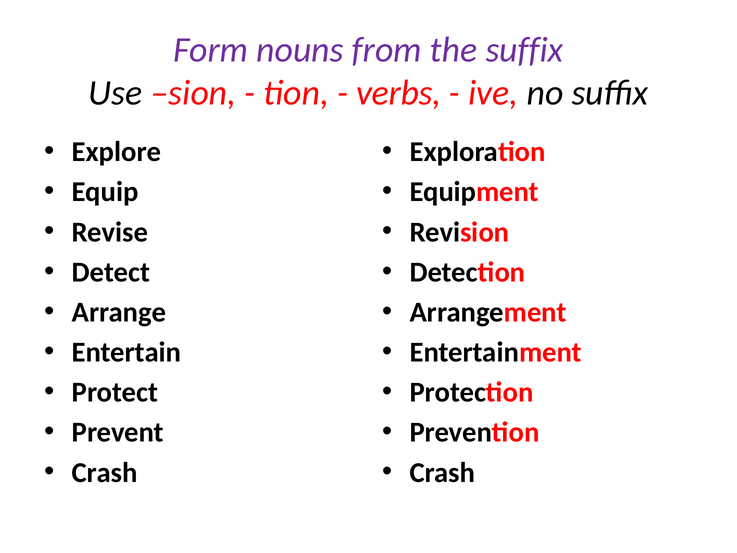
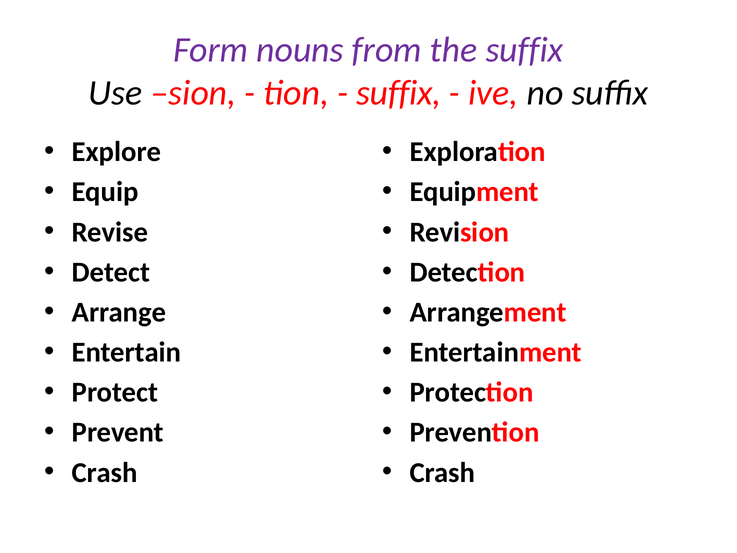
verbs at (399, 93): verbs -> suffix
